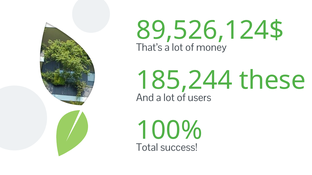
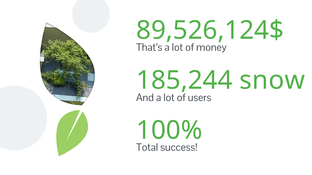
these: these -> snow
